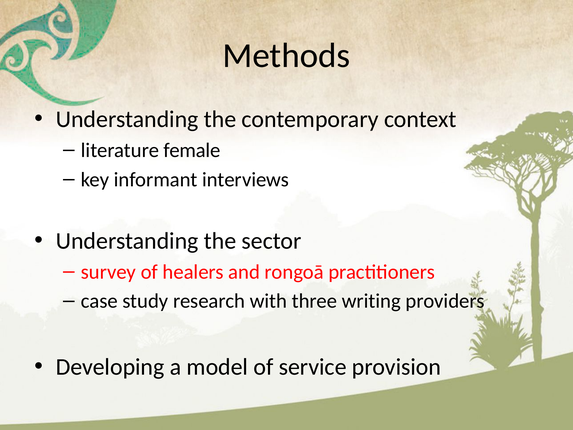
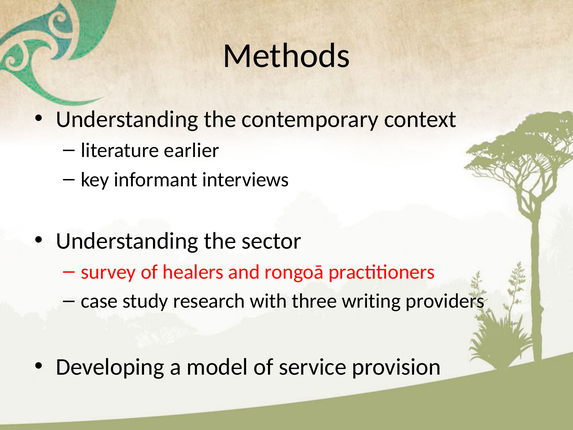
female: female -> earlier
